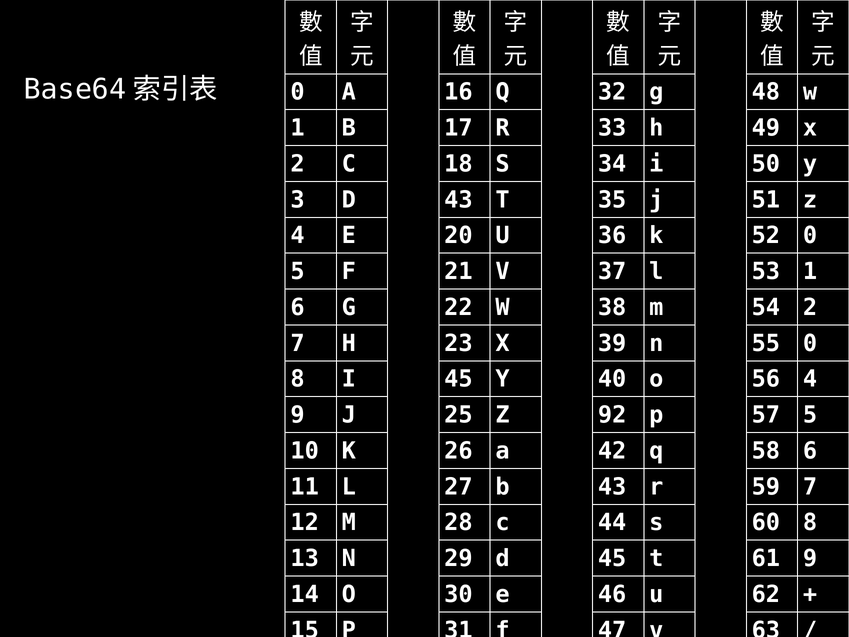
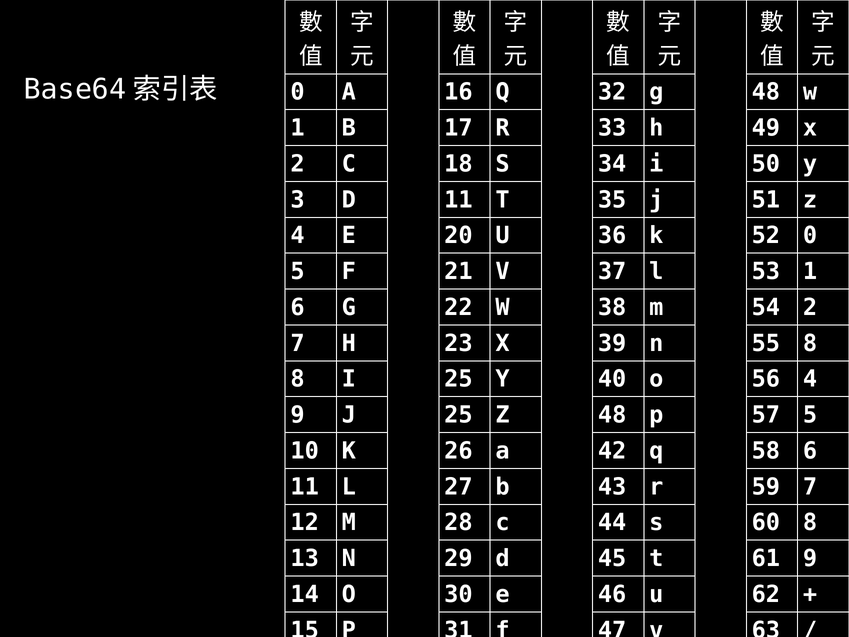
D 43: 43 -> 11
55 0: 0 -> 8
I 45: 45 -> 25
Z 92: 92 -> 48
